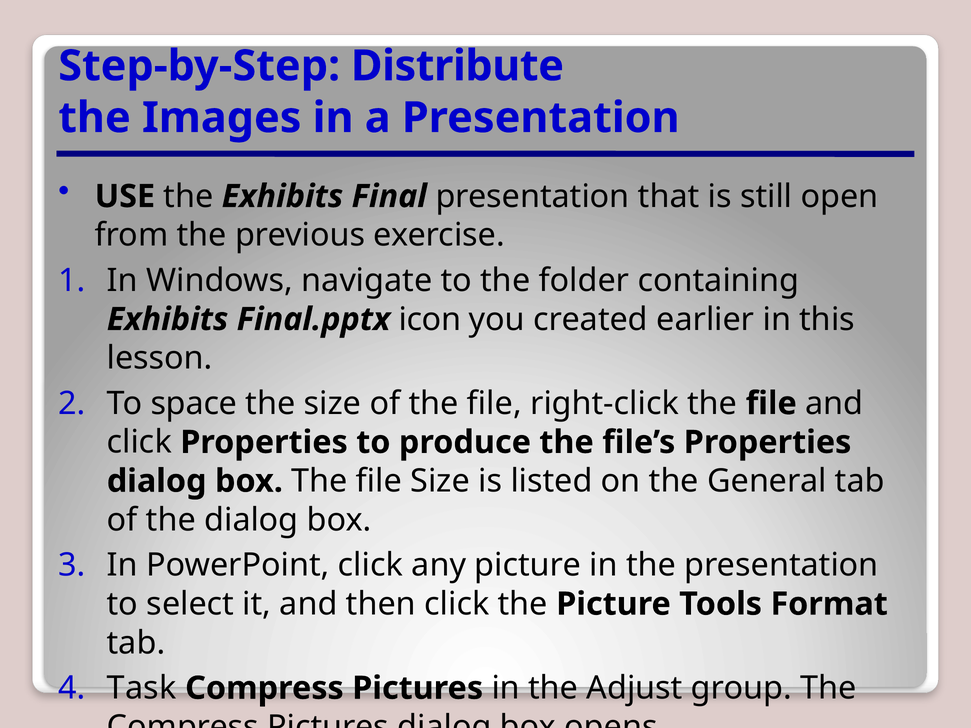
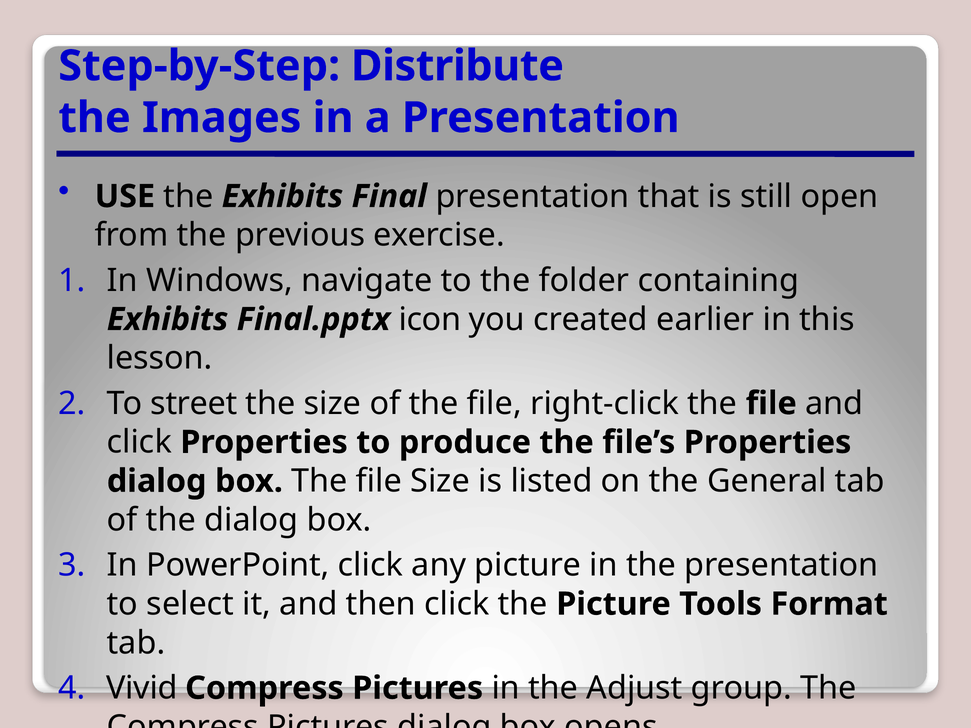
space: space -> street
Task: Task -> Vivid
